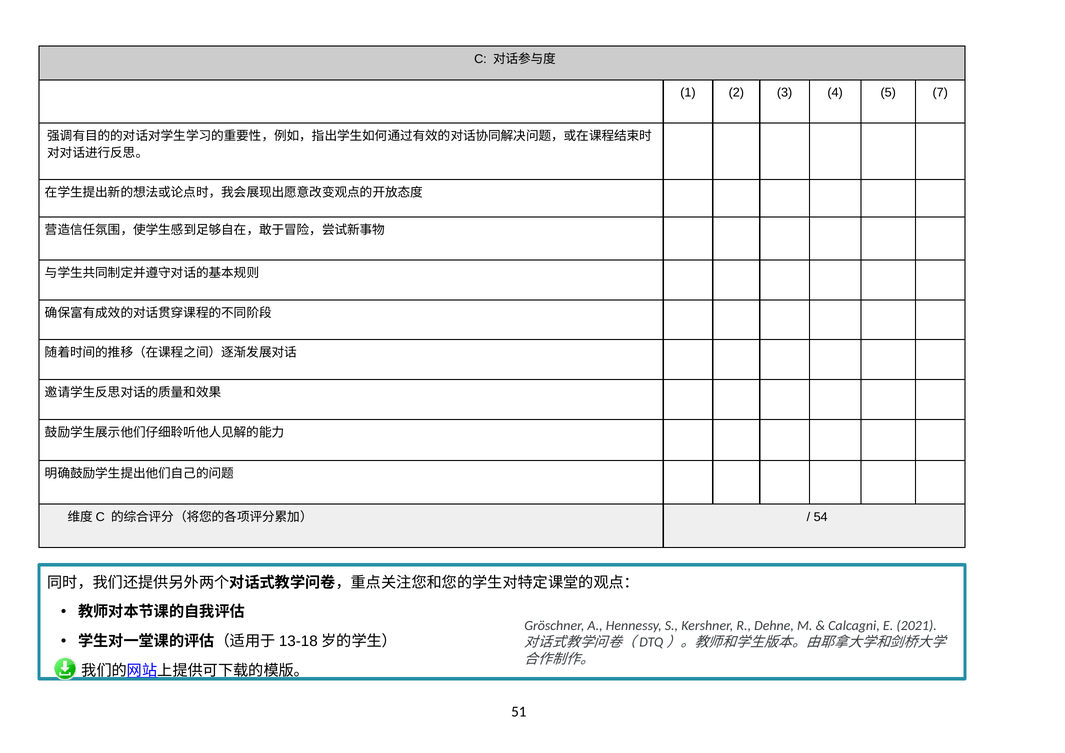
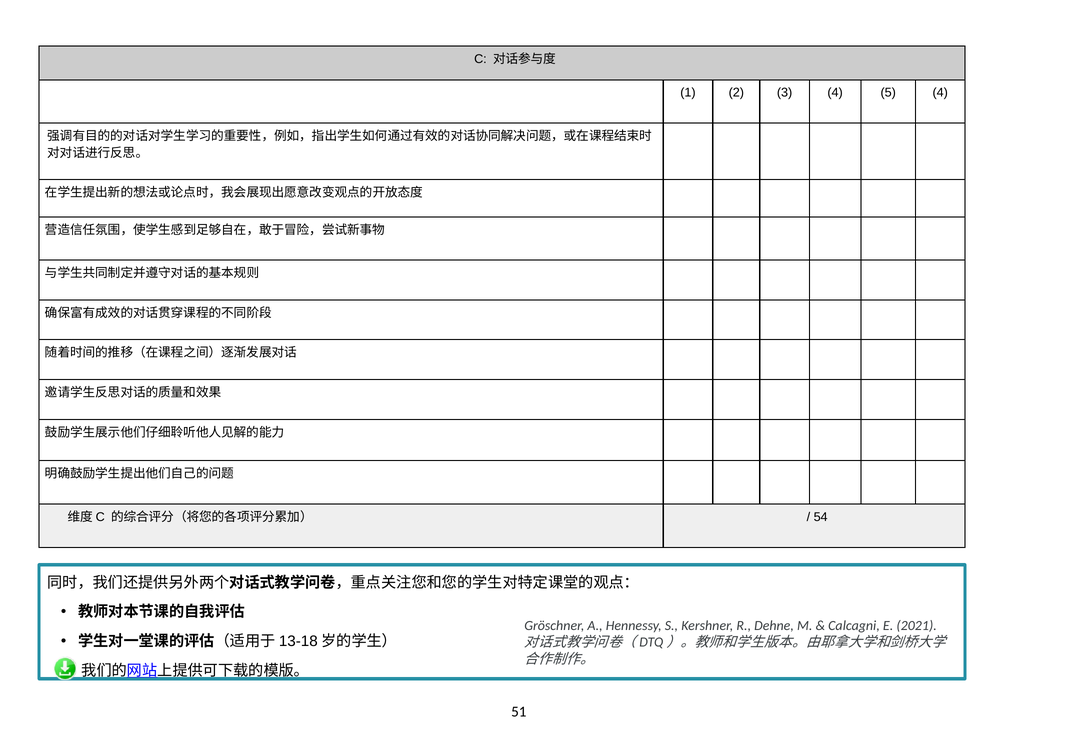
5 7: 7 -> 4
